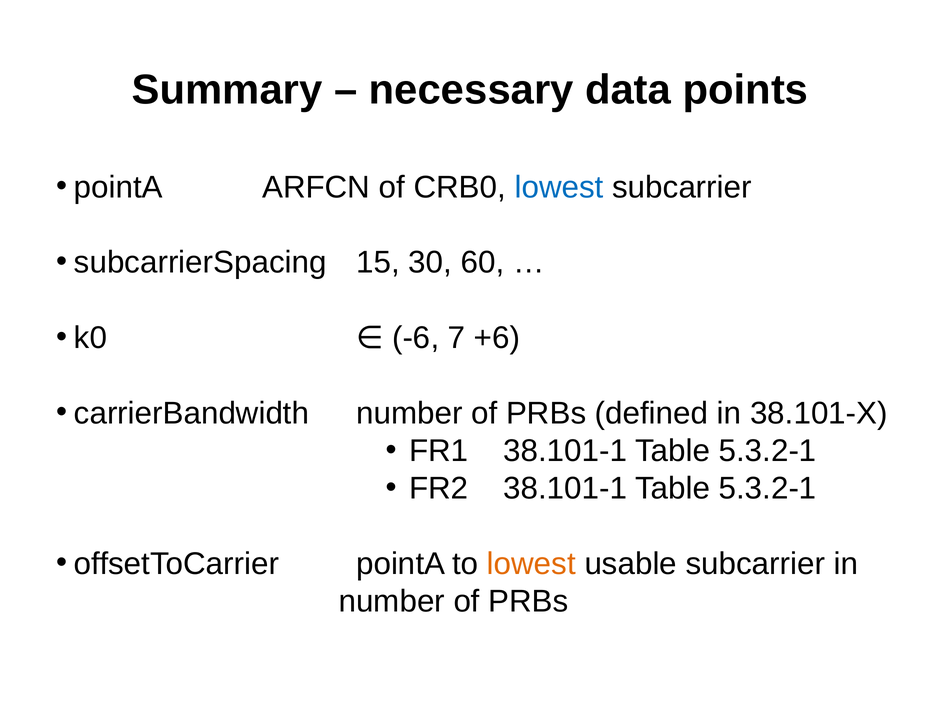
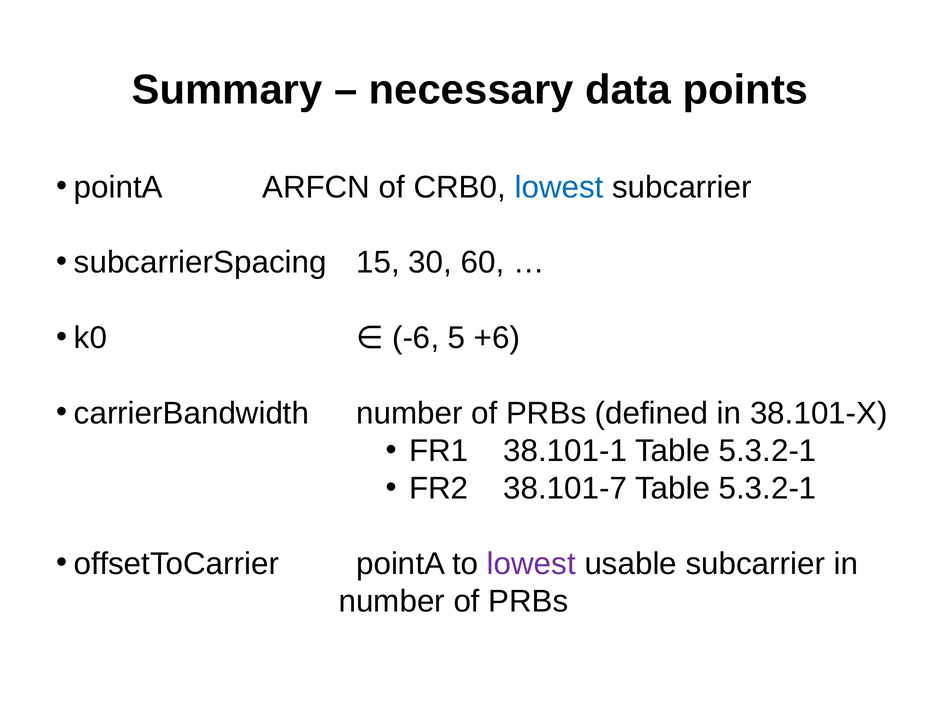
7: 7 -> 5
FR2 38.101-1: 38.101-1 -> 38.101-7
lowest at (531, 564) colour: orange -> purple
